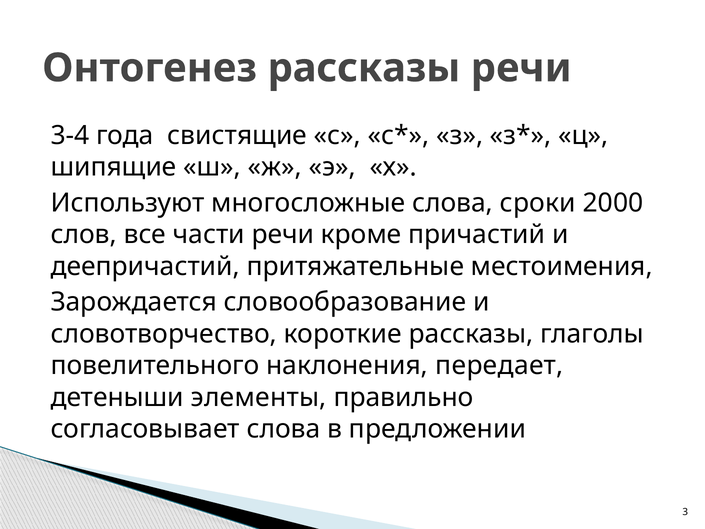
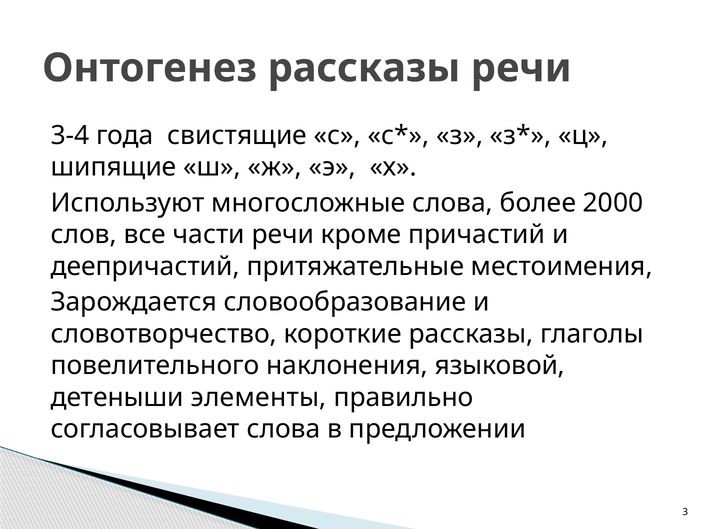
сроки: сроки -> более
передает: передает -> языковой
